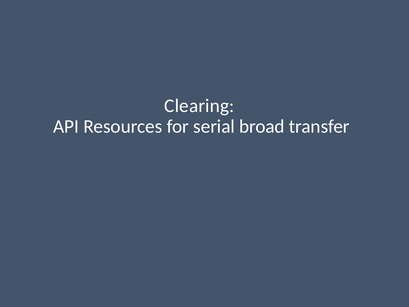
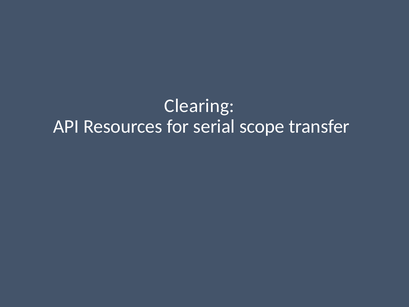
broad: broad -> scope
